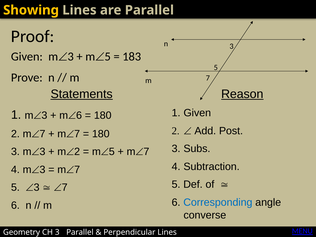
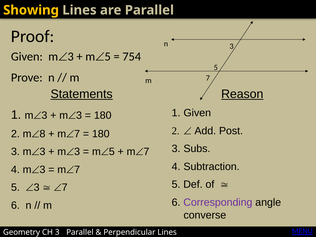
183: 183 -> 754
6 at (79, 116): 6 -> 3
7 at (42, 134): 7 -> 8
2 at (77, 152): 2 -> 3
Corresponding colour: blue -> purple
